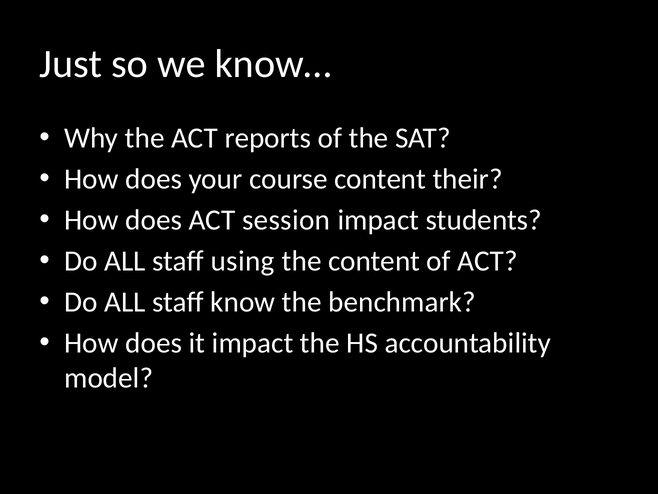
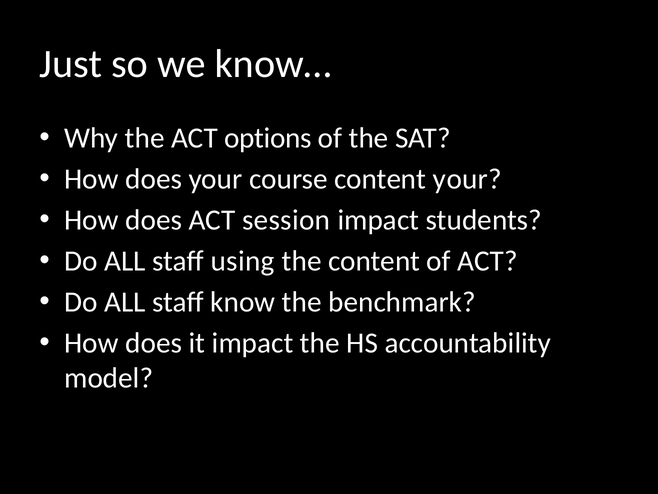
reports: reports -> options
content their: their -> your
